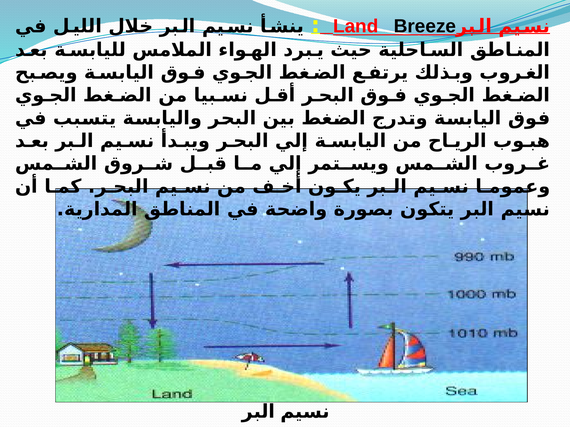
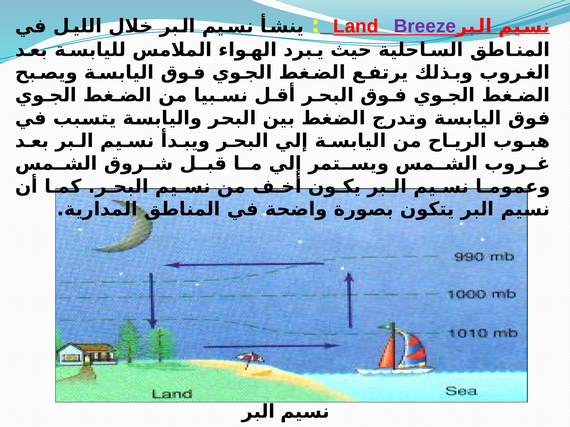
Breeze colour: black -> purple
